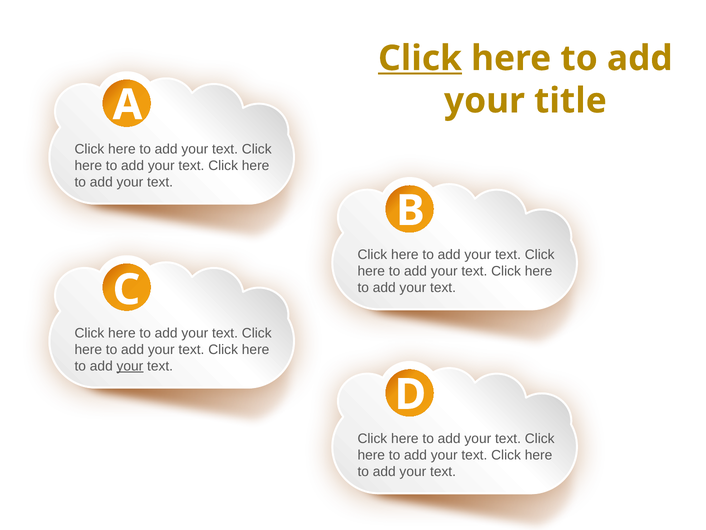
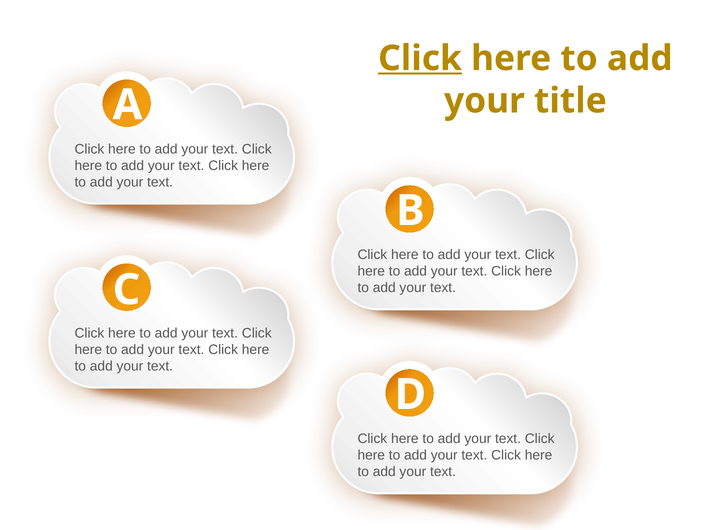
your at (130, 366) underline: present -> none
